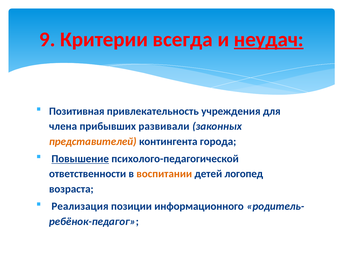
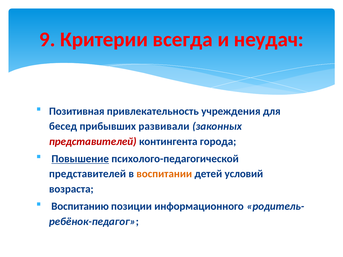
неудач underline: present -> none
члена: члена -> бесед
представителей at (93, 142) colour: orange -> red
ответственности at (88, 174): ответственности -> представителей
логопед: логопед -> условий
Реализация: Реализация -> Воспитанию
